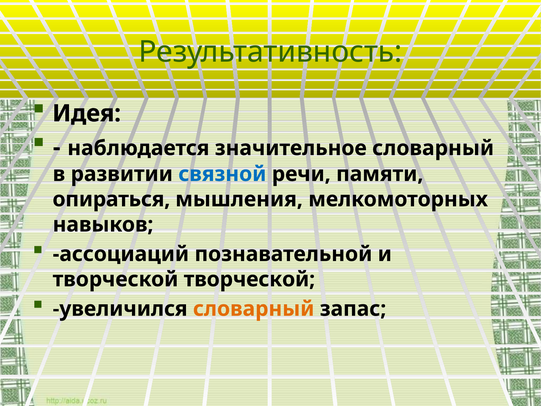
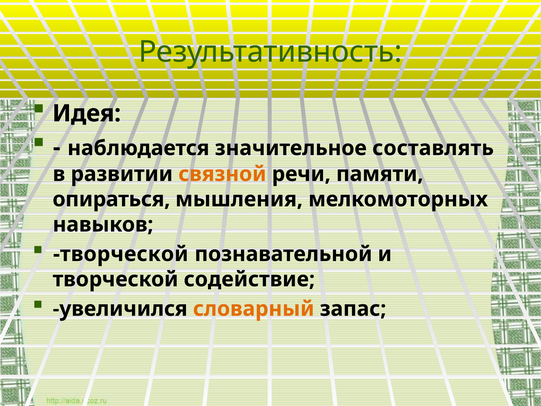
значительное словарный: словарный -> составлять
связной colour: blue -> orange
ассоциаций at (121, 254): ассоциаций -> творческой
творческой творческой: творческой -> содействие
